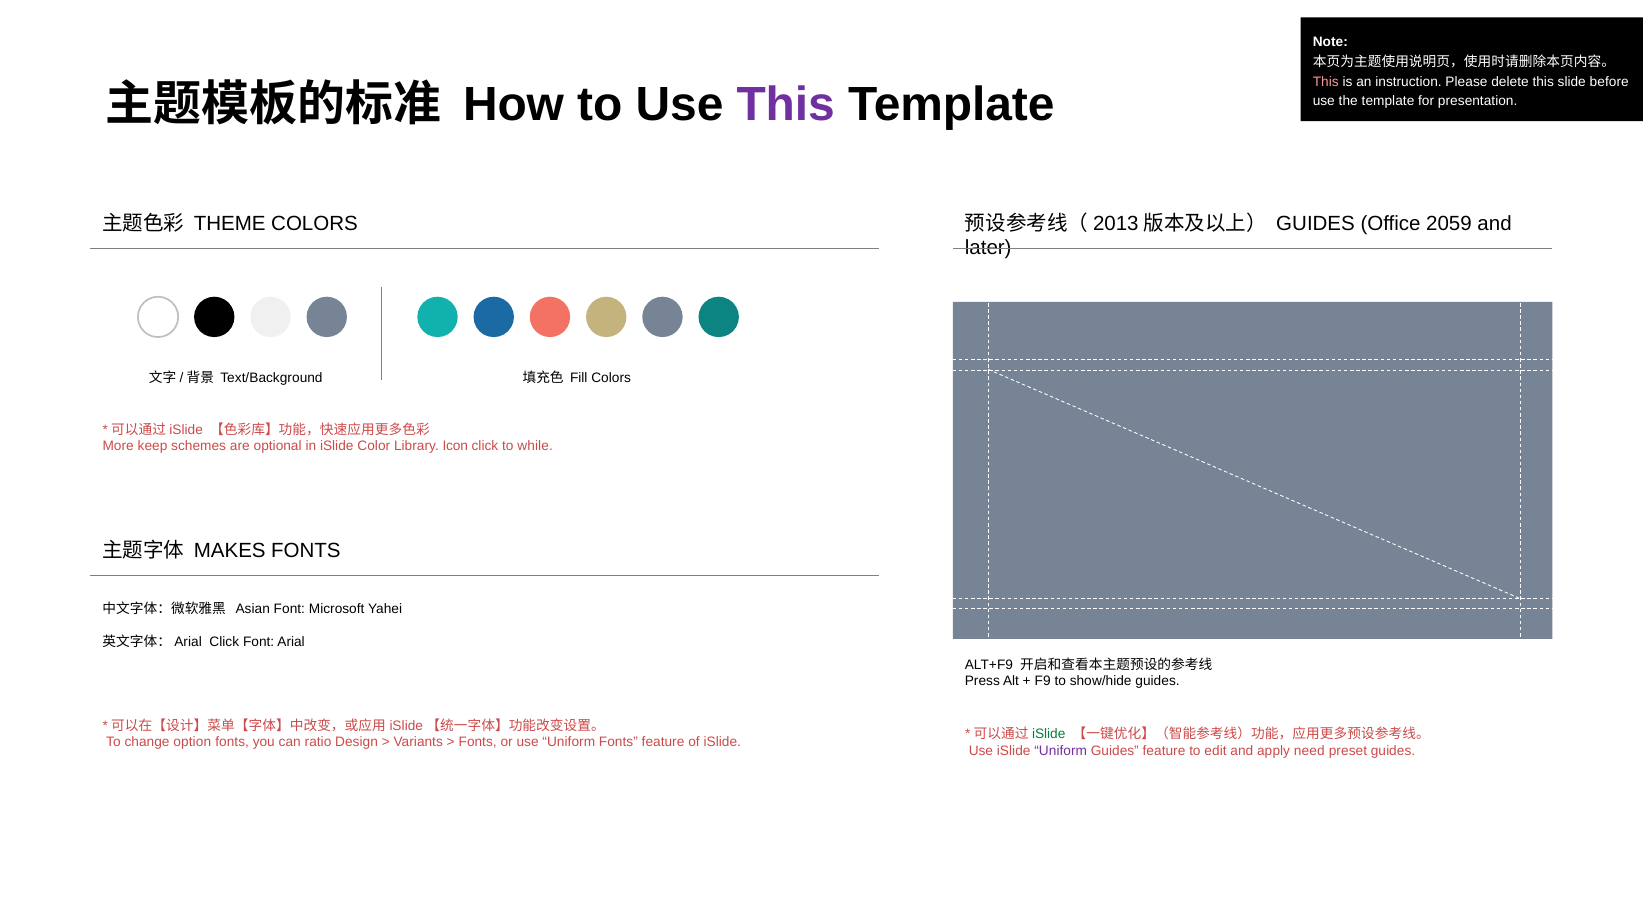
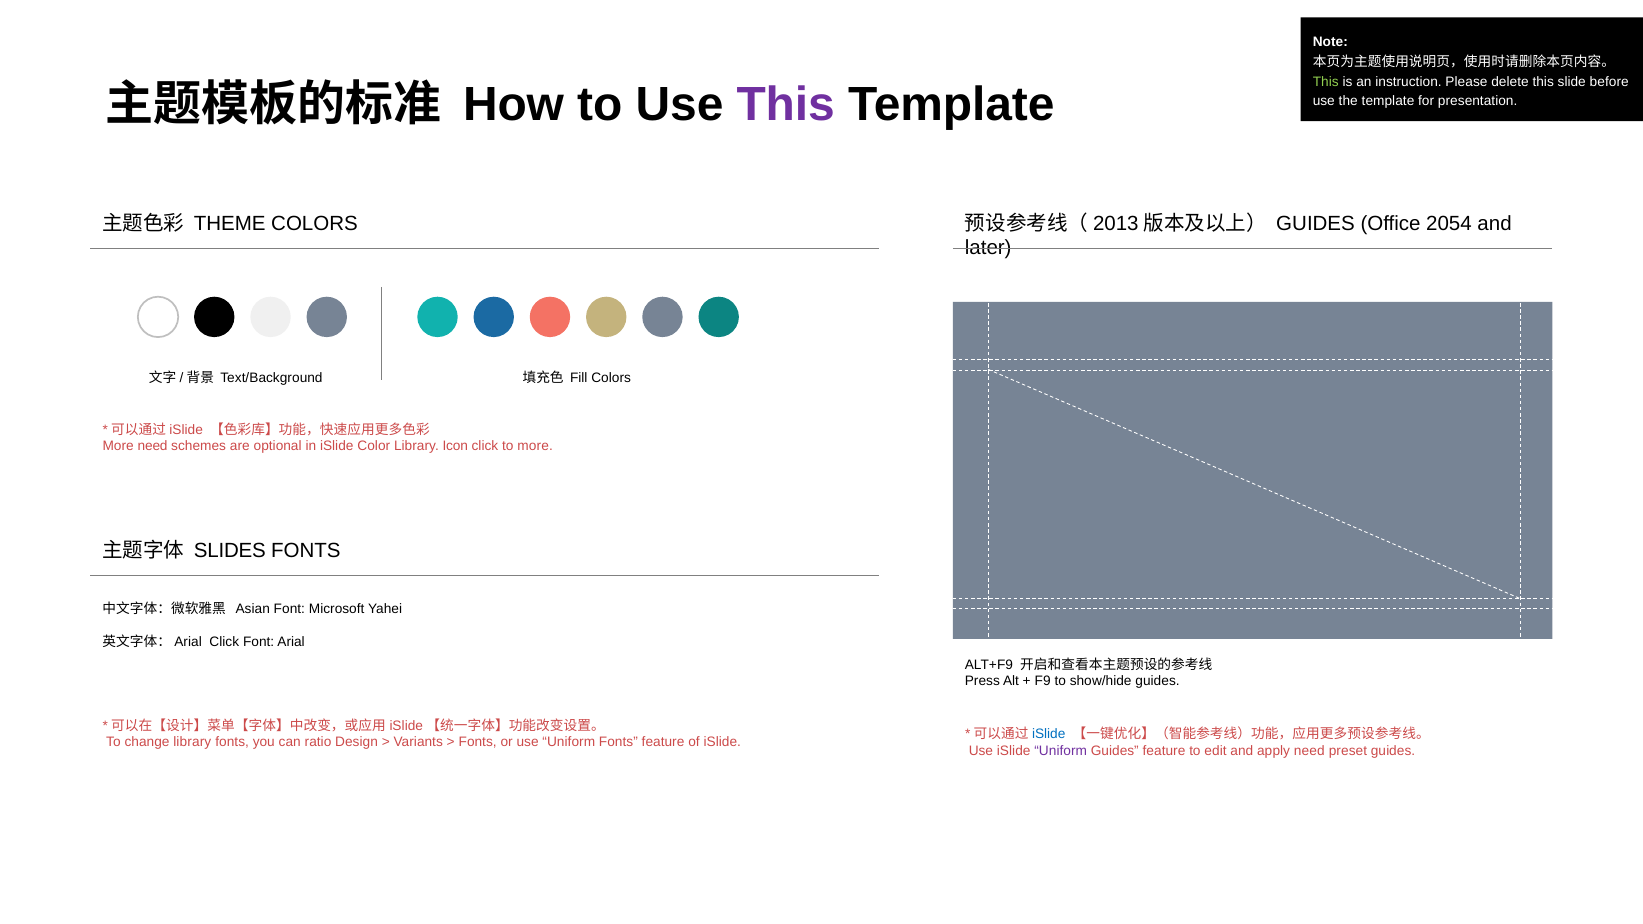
This at (1326, 82) colour: pink -> light green
2059: 2059 -> 2054
More keep: keep -> need
to while: while -> more
MAKES: MAKES -> SLIDES
iSlide at (1049, 734) colour: green -> blue
change option: option -> library
